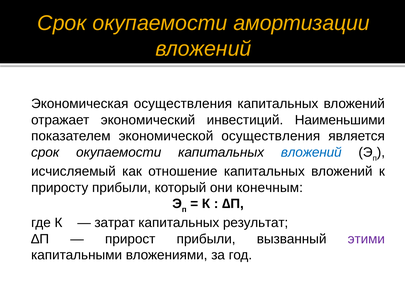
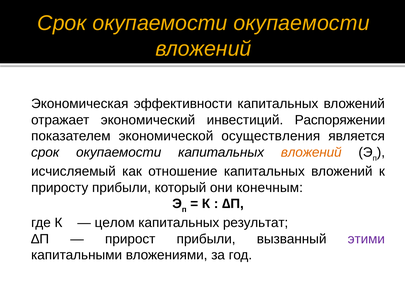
окупаемости амортизации: амортизации -> окупаемости
Экономическая осуществления: осуществления -> эффективности
Наименьшими: Наименьшими -> Распоряжении
вложений at (311, 153) colour: blue -> orange
затрат: затрат -> целом
